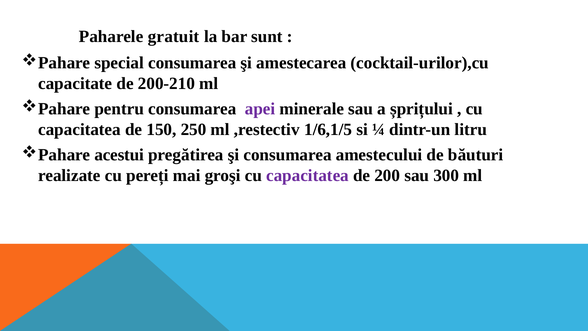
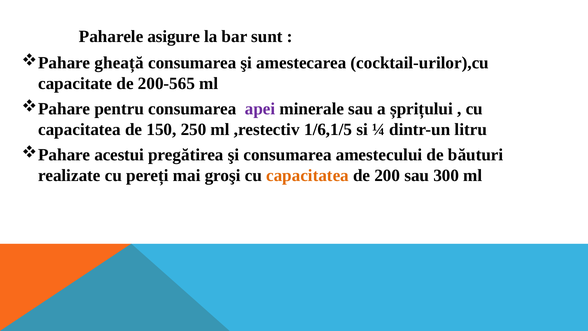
gratuit: gratuit -> asigure
special: special -> gheață
200-210: 200-210 -> 200-565
capacitatea at (307, 175) colour: purple -> orange
